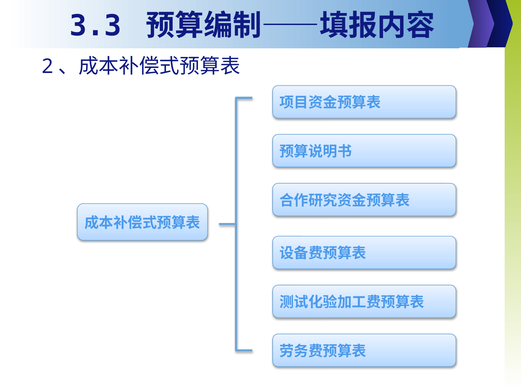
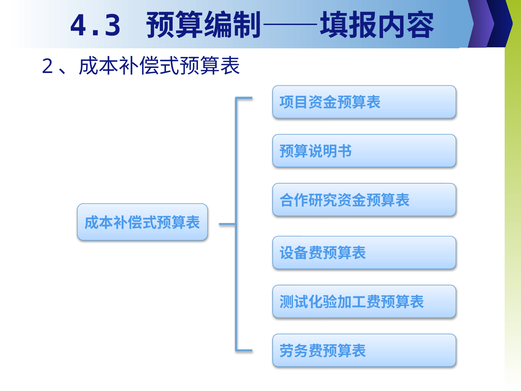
3.3: 3.3 -> 4.3
